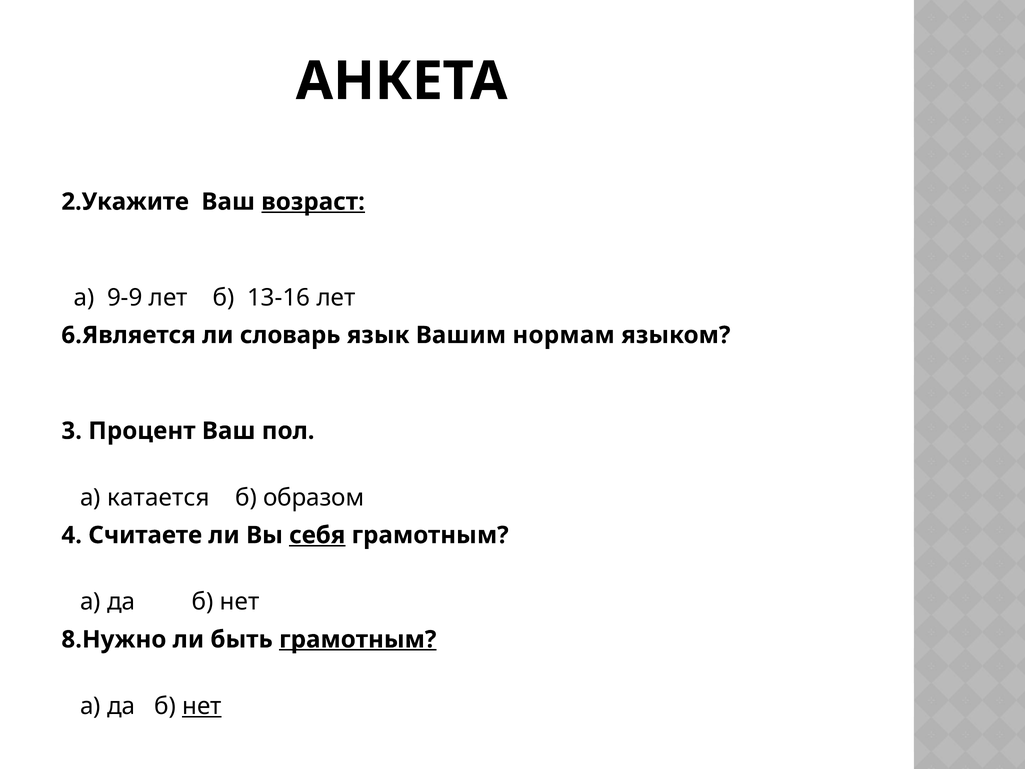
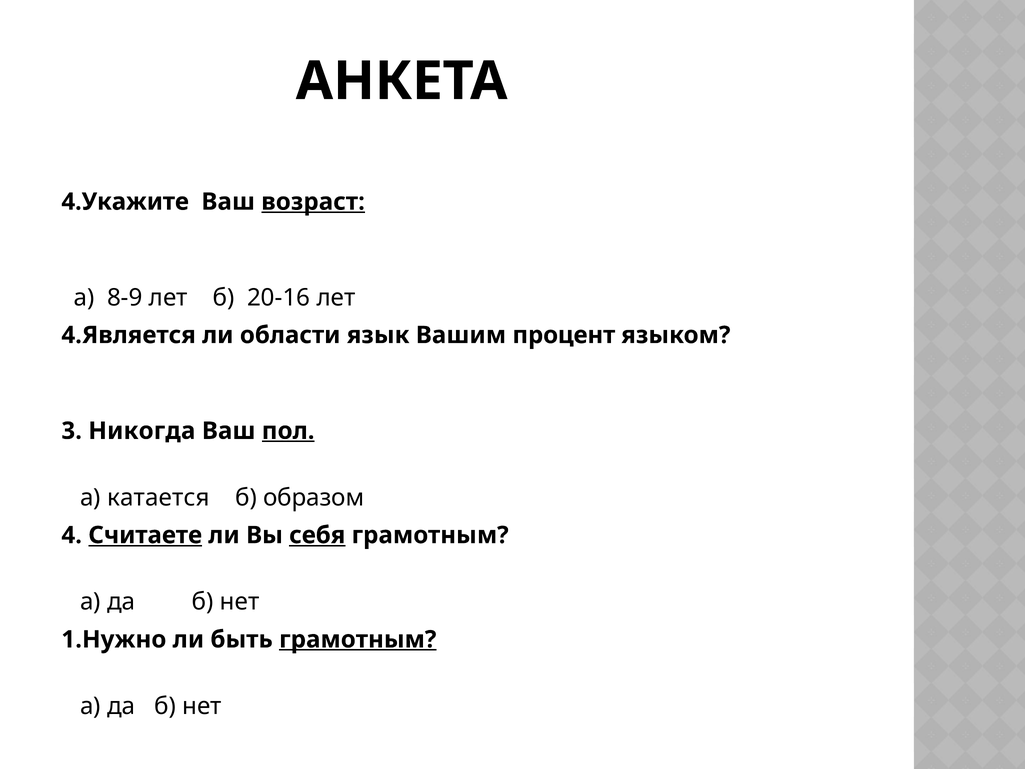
2.Укажите: 2.Укажите -> 4.Укажите
9-9: 9-9 -> 8-9
13-16: 13-16 -> 20-16
6.Является: 6.Является -> 4.Является
словарь: словарь -> области
нормам: нормам -> процент
Процент: Процент -> Никогда
пол underline: none -> present
Считаете underline: none -> present
8.Нужно: 8.Нужно -> 1.Нужно
нет at (202, 706) underline: present -> none
